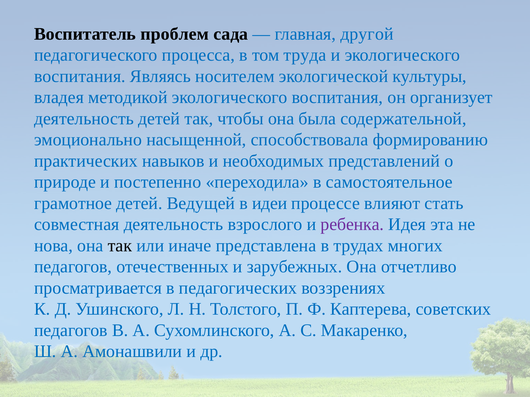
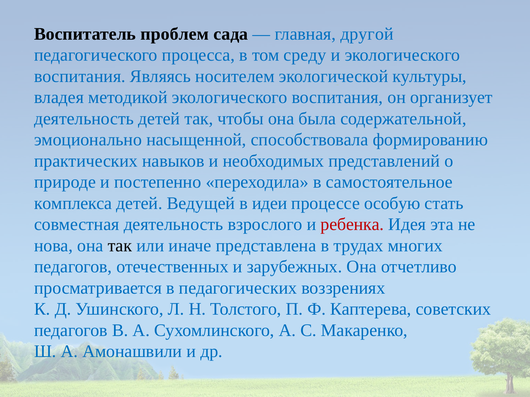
труда: труда -> среду
грамотное: грамотное -> комплекса
влияют: влияют -> особую
ребенка colour: purple -> red
